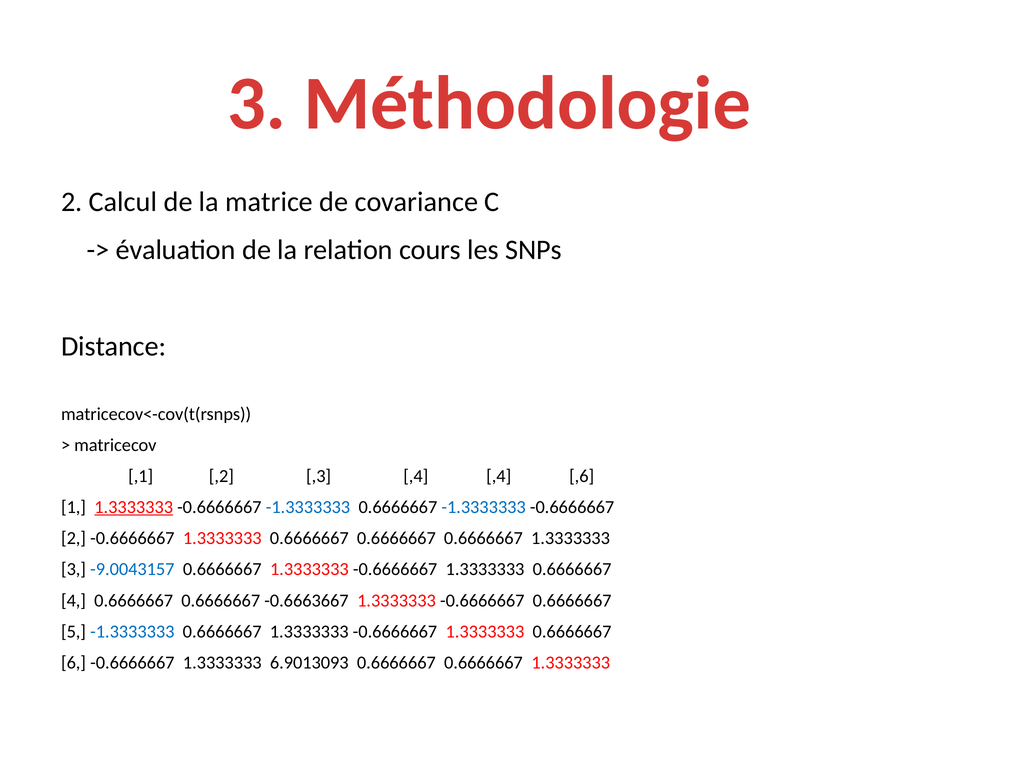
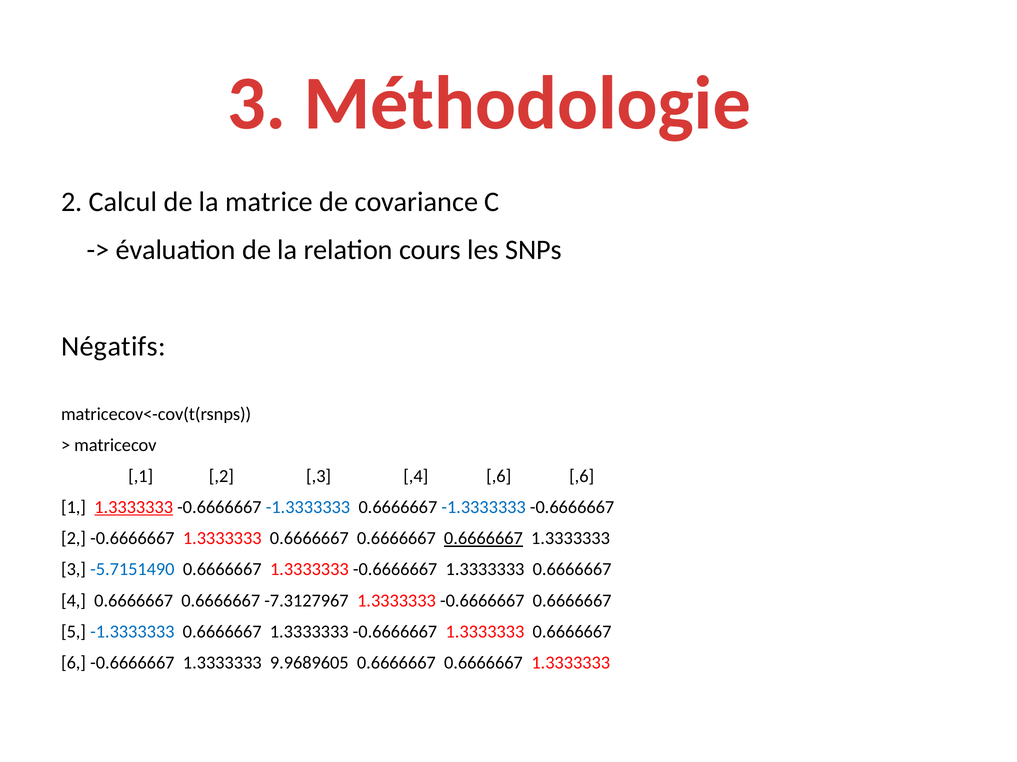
Distance: Distance -> Négatifs
,4 ,4: ,4 -> ,6
0.6666667 at (483, 539) underline: none -> present
-9.0043157: -9.0043157 -> -5.7151490
-0.6663667: -0.6663667 -> -7.3127967
6.9013093: 6.9013093 -> 9.9689605
